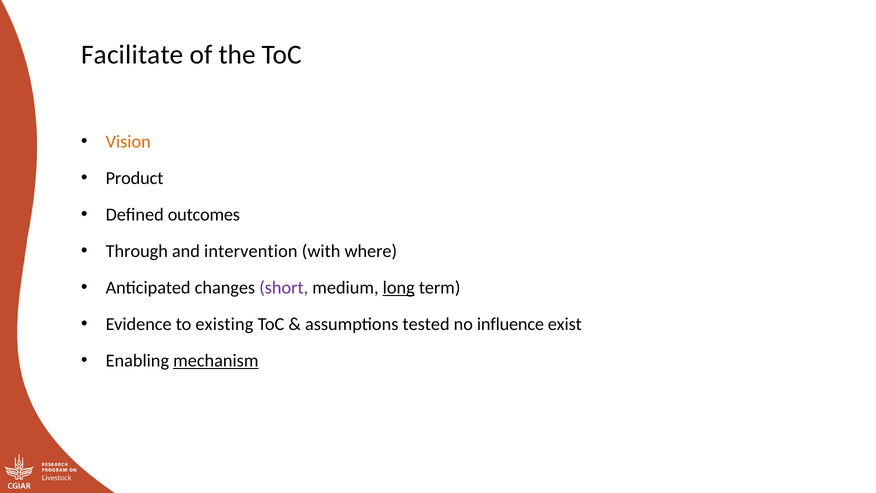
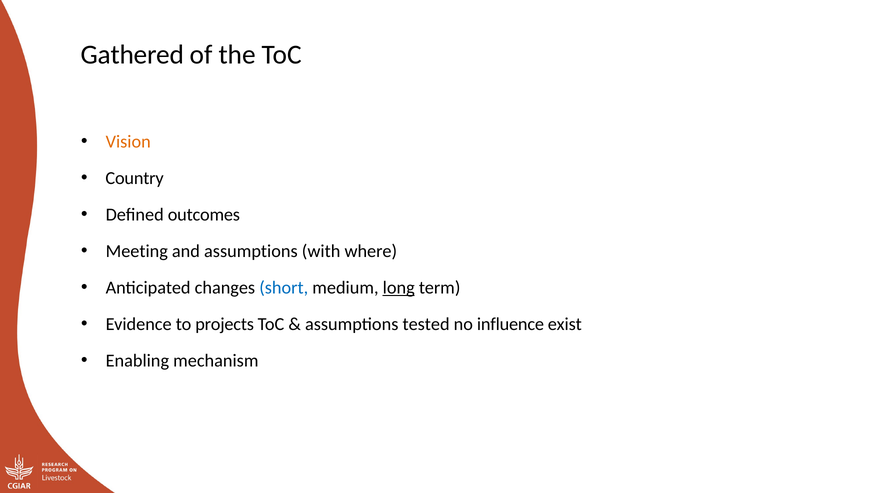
Facilitate: Facilitate -> Gathered
Product: Product -> Country
Through: Through -> Meeting
and intervention: intervention -> assumptions
short colour: purple -> blue
existing: existing -> projects
mechanism underline: present -> none
